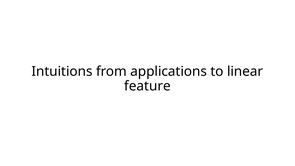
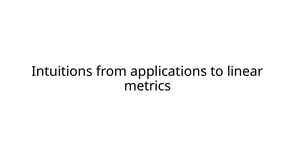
feature: feature -> metrics
